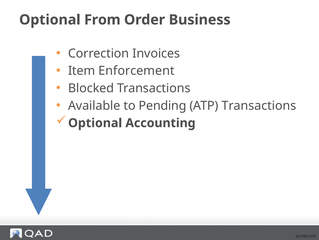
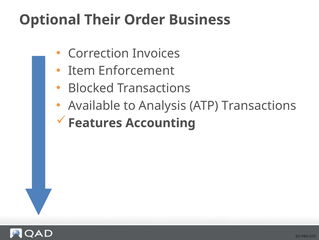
From: From -> Their
Pending: Pending -> Analysis
Optional at (95, 123): Optional -> Features
